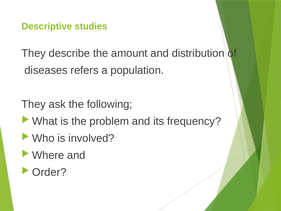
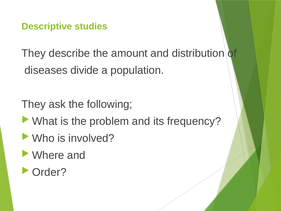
refers: refers -> divide
